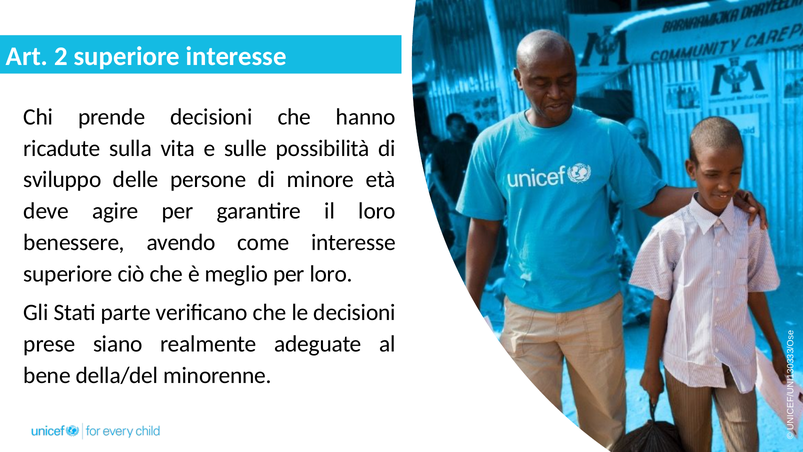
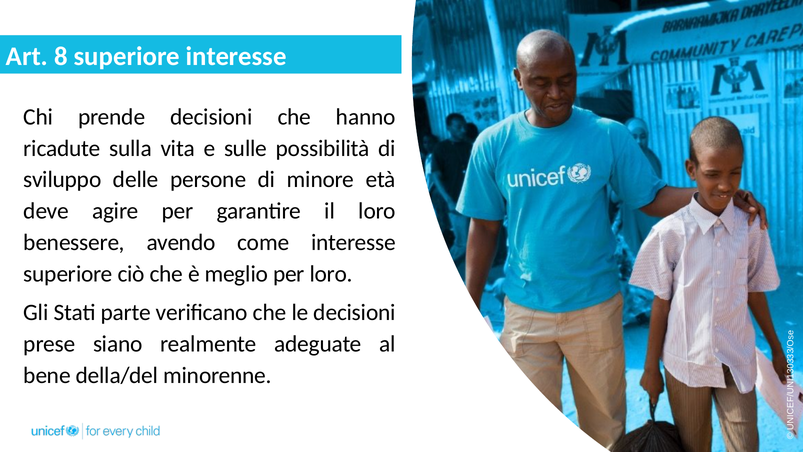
2: 2 -> 8
